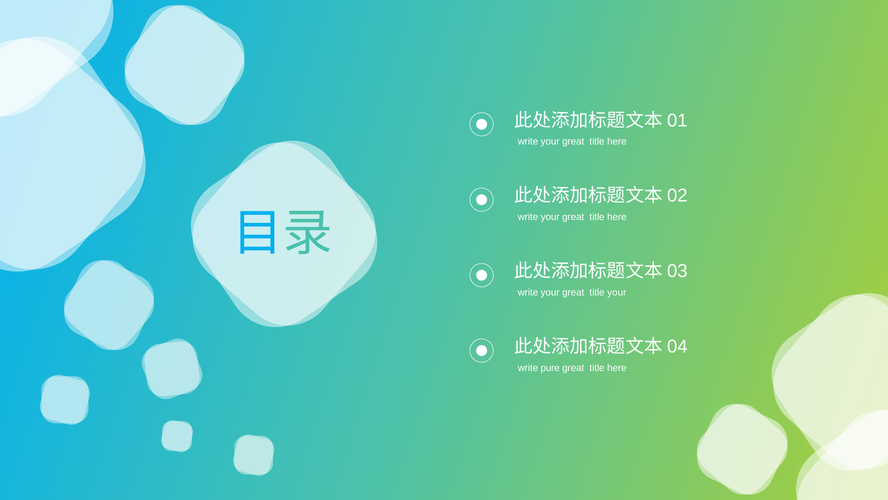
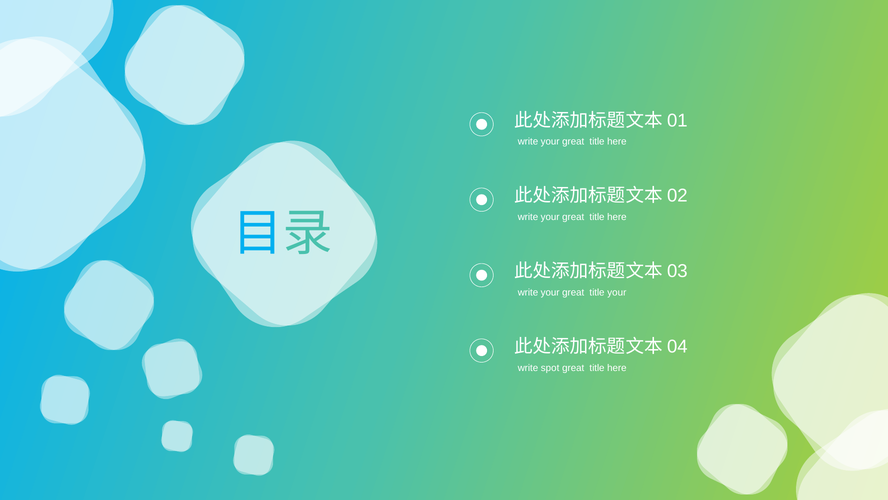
pure: pure -> spot
